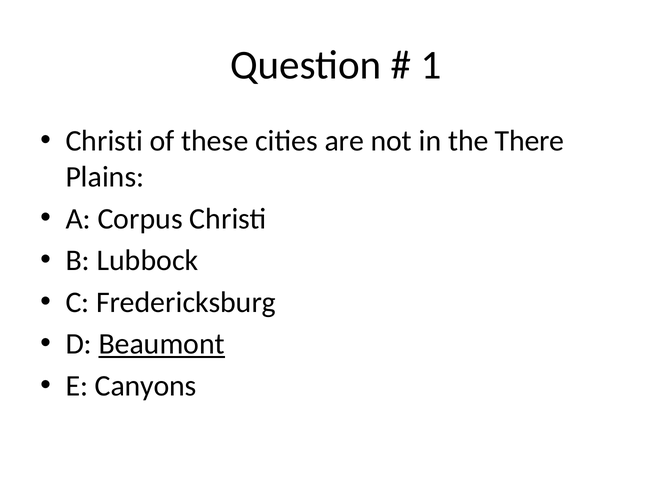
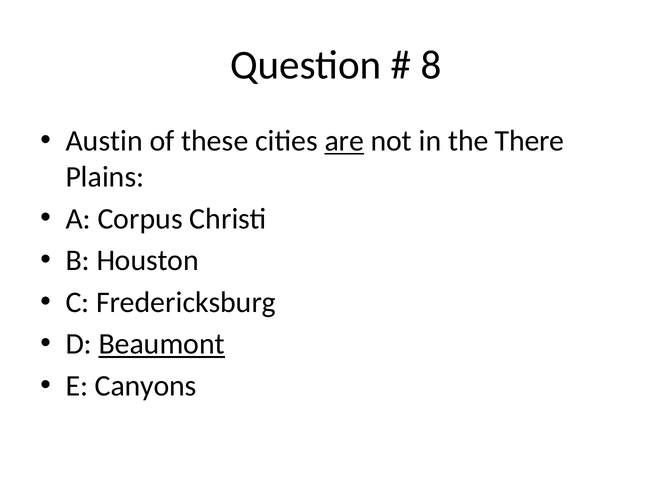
1: 1 -> 8
Christi at (104, 141): Christi -> Austin
are underline: none -> present
Lubbock: Lubbock -> Houston
